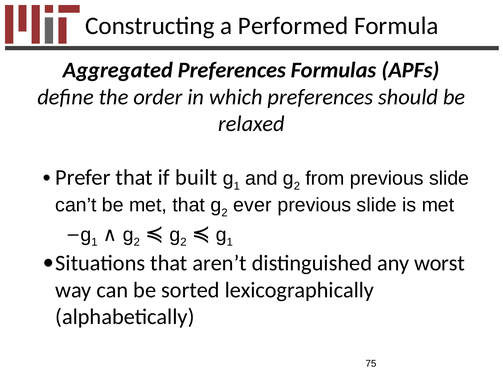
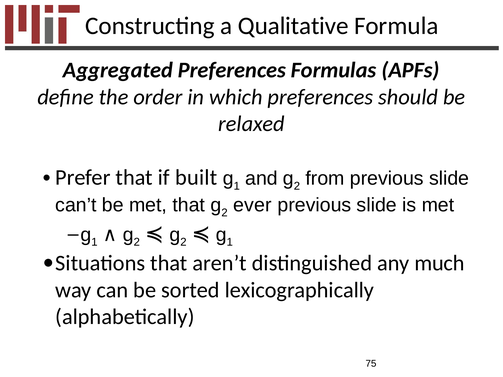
Performed: Performed -> Qualitative
worst: worst -> much
